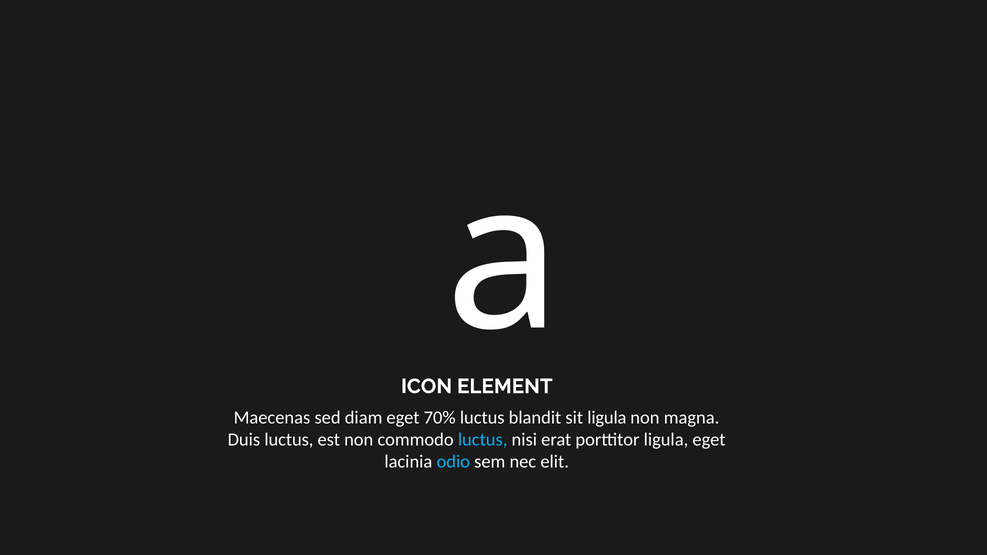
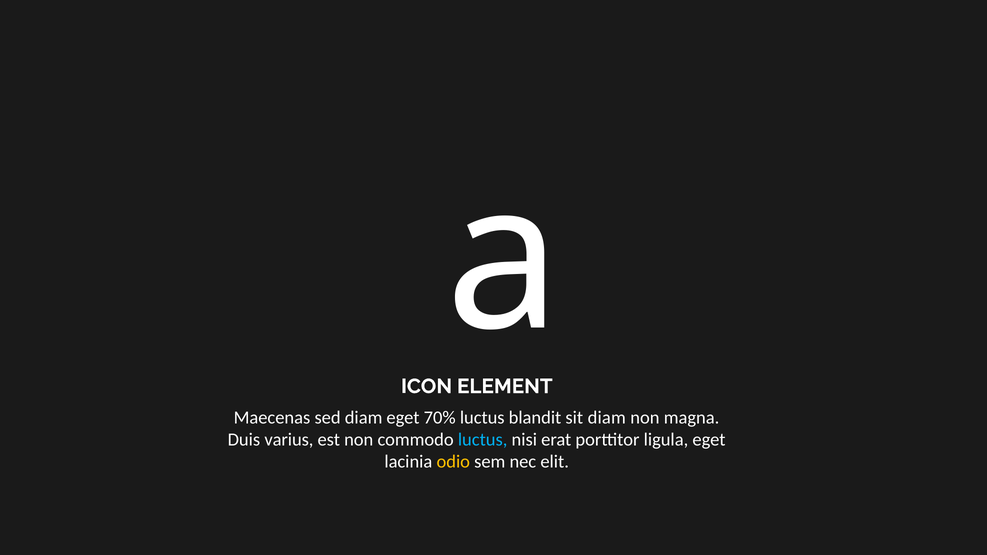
sit ligula: ligula -> diam
Duis luctus: luctus -> varius
odio colour: light blue -> yellow
